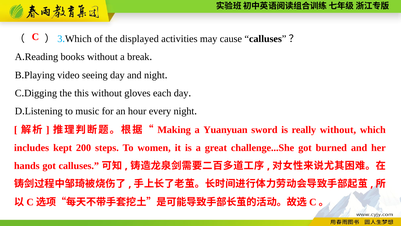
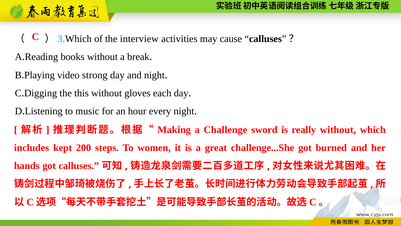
displayed: displayed -> interview
seeing: seeing -> strong
Yuanyuan: Yuanyuan -> Challenge
